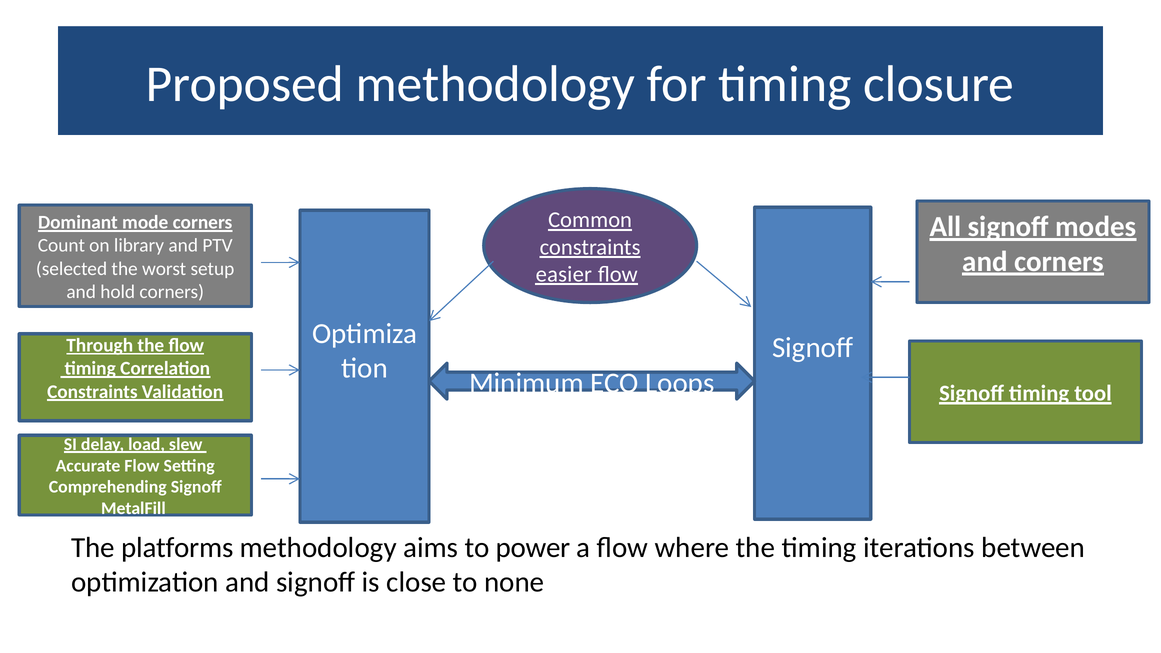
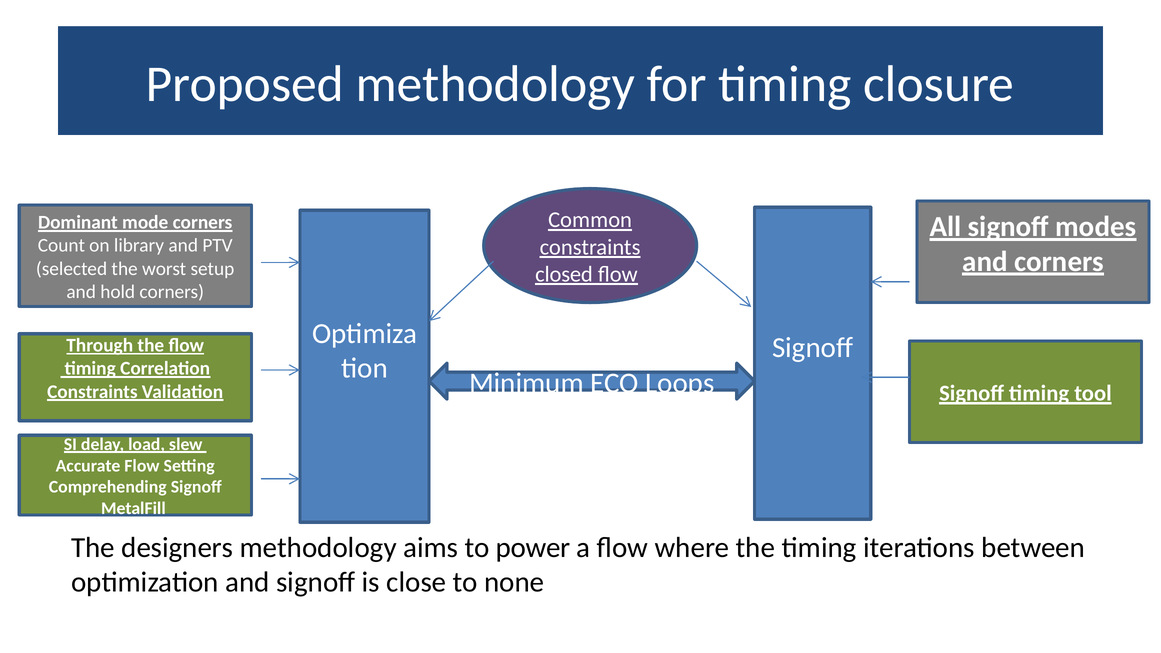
easier: easier -> closed
platforms: platforms -> designers
